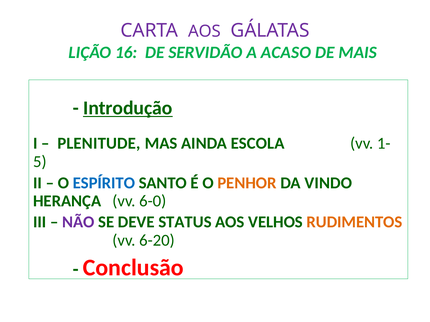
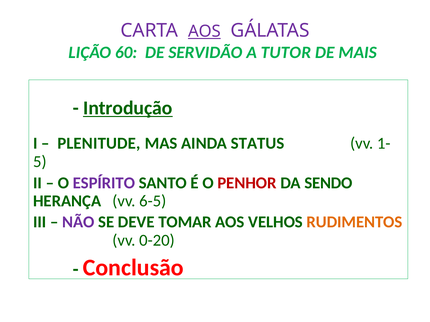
AOS at (204, 32) underline: none -> present
16: 16 -> 60
ACASO: ACASO -> TUTOR
ESCOLA: ESCOLA -> STATUS
ESPÍRITO colour: blue -> purple
PENHOR colour: orange -> red
VINDO: VINDO -> SENDO
6-0: 6-0 -> 6-5
STATUS: STATUS -> TOMAR
6-20: 6-20 -> 0-20
